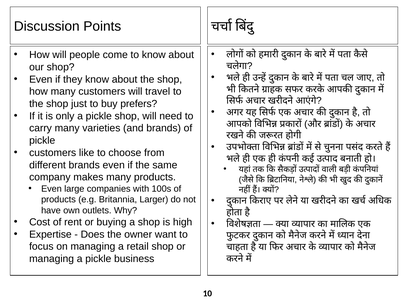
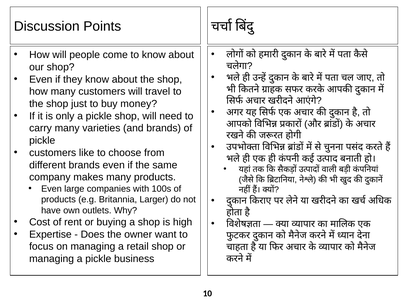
prefers: prefers -> money
